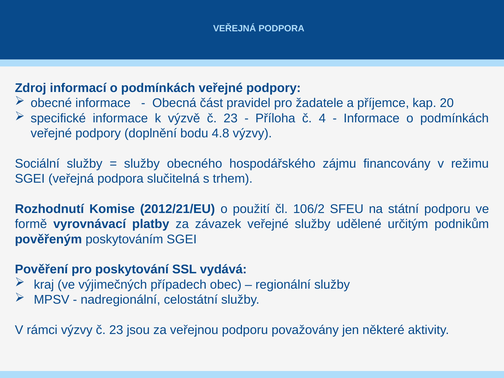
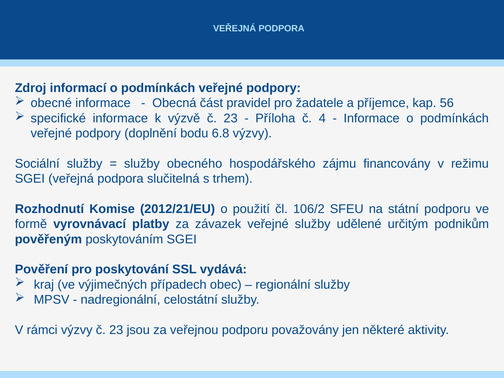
20: 20 -> 56
4.8: 4.8 -> 6.8
